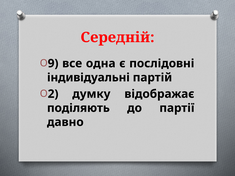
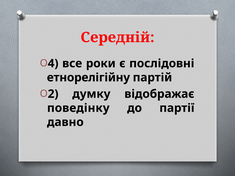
9: 9 -> 4
одна: одна -> роки
індивідуальні: індивідуальні -> етнорелігійну
поділяють: поділяють -> поведінку
